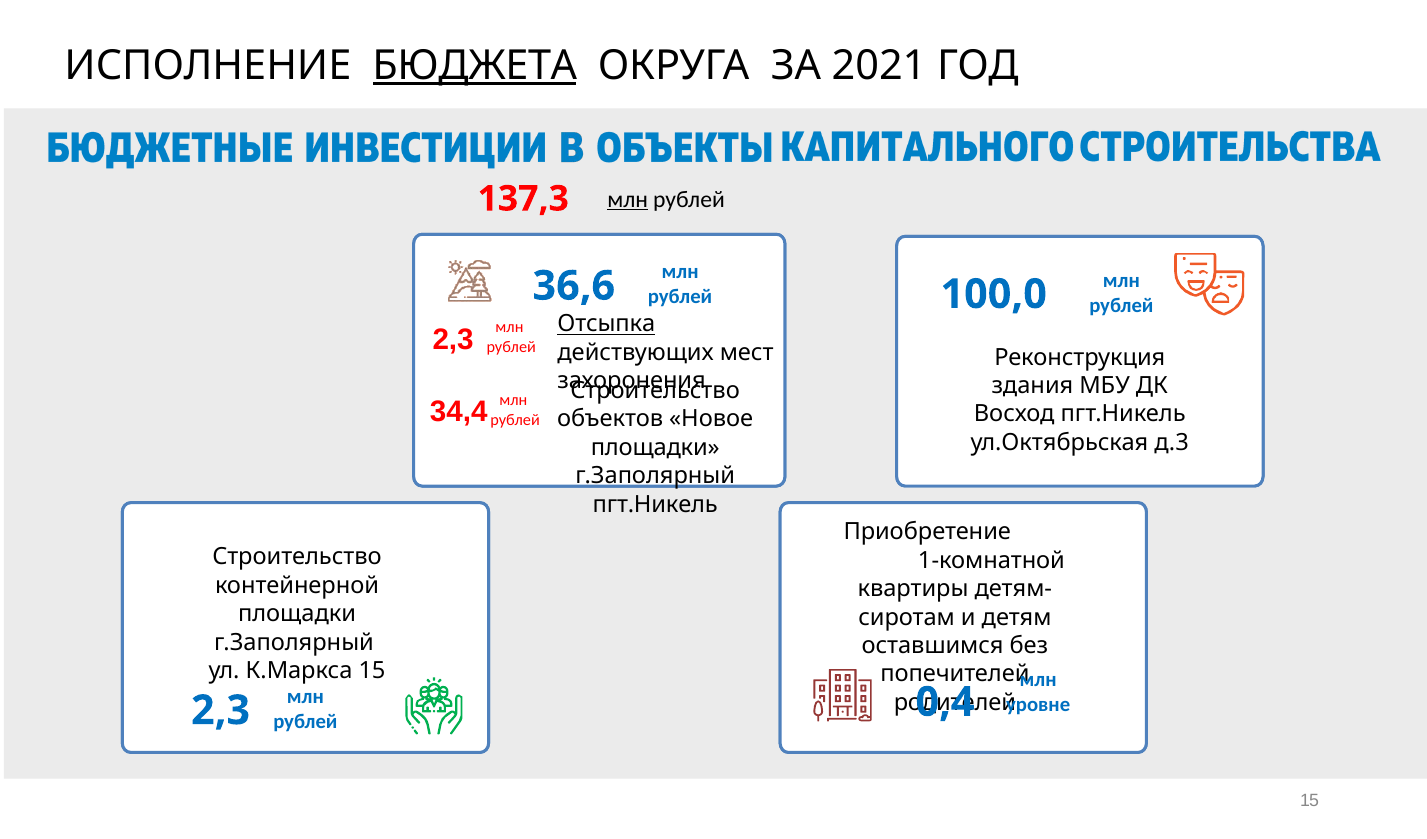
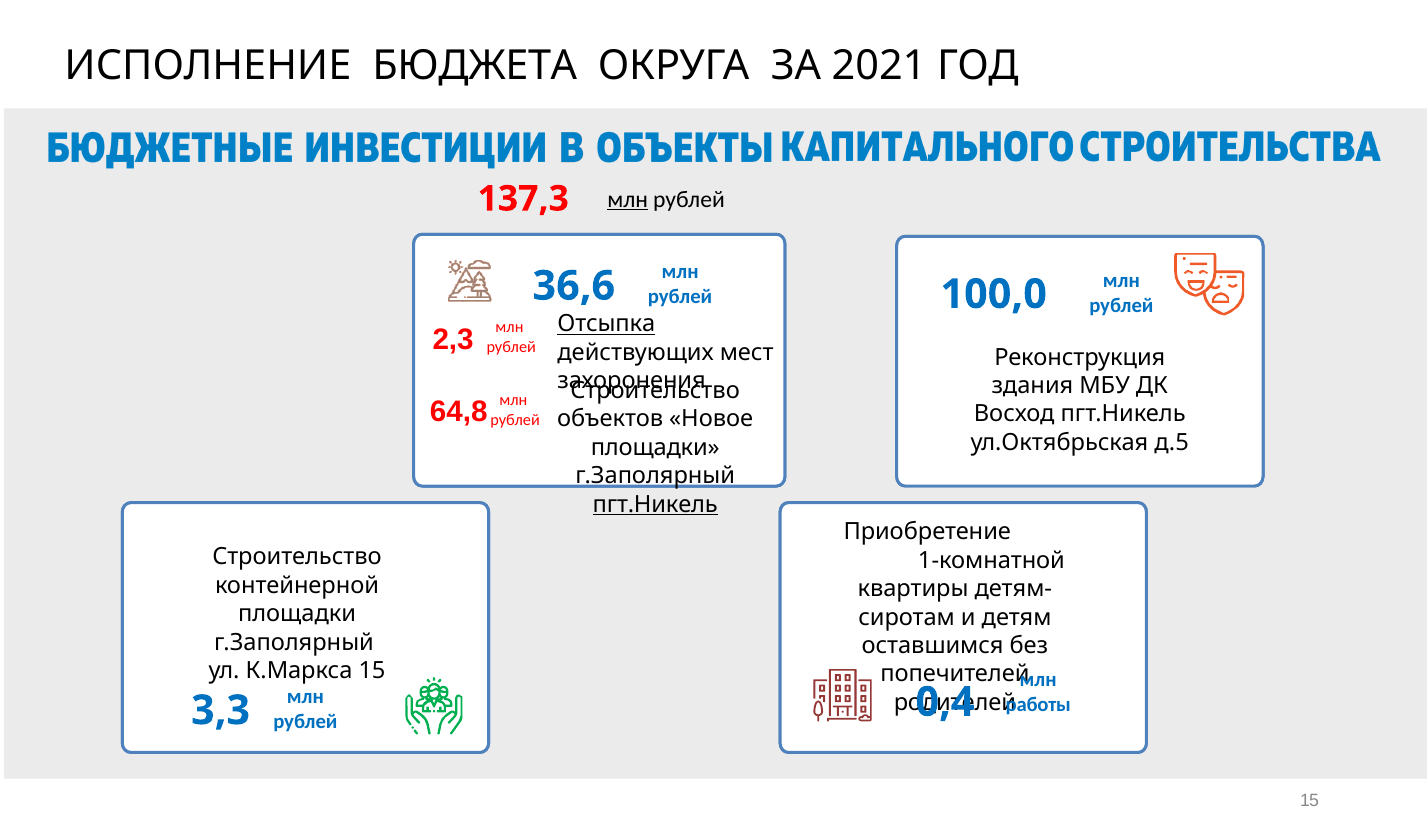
БЮДЖЕТА underline: present -> none
34,4: 34,4 -> 64,8
д.3: д.3 -> д.5
пгт.Никель at (655, 504) underline: none -> present
уровне: уровне -> работы
2,3 at (221, 711): 2,3 -> 3,3
